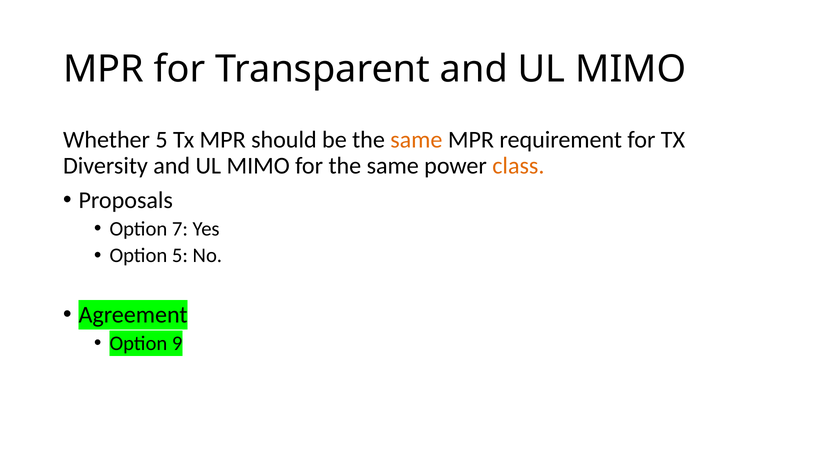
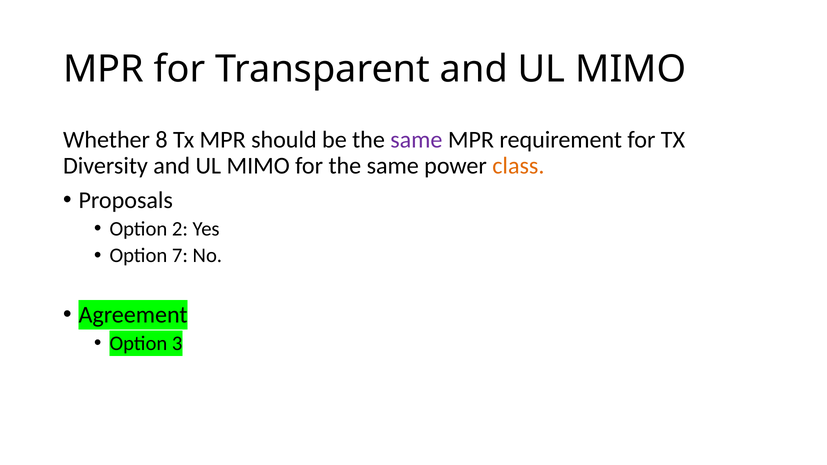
Whether 5: 5 -> 8
same at (416, 140) colour: orange -> purple
7: 7 -> 2
Option 5: 5 -> 7
9: 9 -> 3
